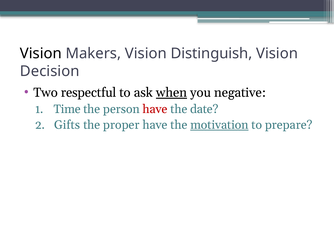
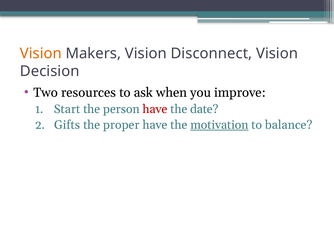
Vision at (41, 53) colour: black -> orange
Distinguish: Distinguish -> Disconnect
respectful: respectful -> resources
when underline: present -> none
negative: negative -> improve
Time: Time -> Start
prepare: prepare -> balance
